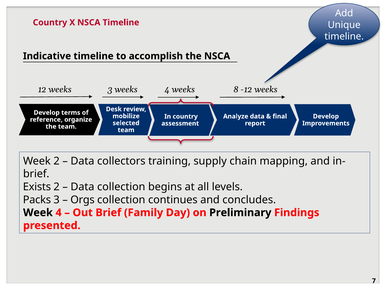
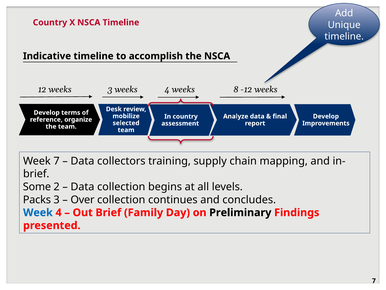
Week 2: 2 -> 7
Exists: Exists -> Some
Orgs: Orgs -> Over
Week at (38, 212) colour: black -> blue
